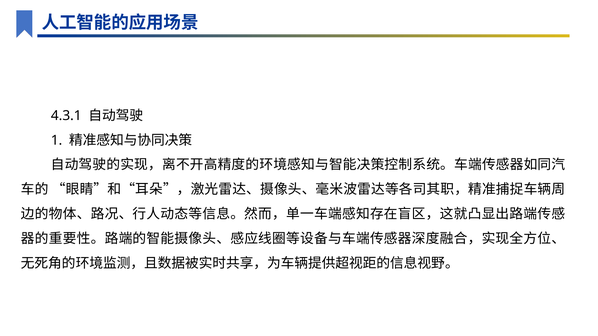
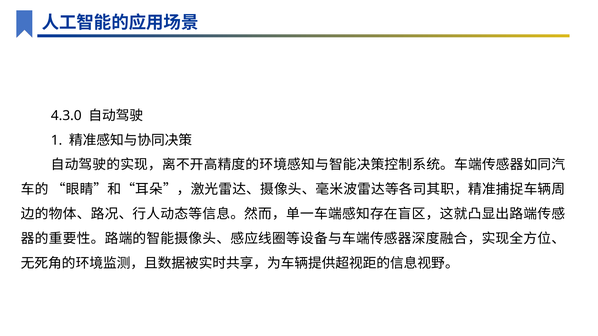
4.3.1: 4.3.1 -> 4.3.0
